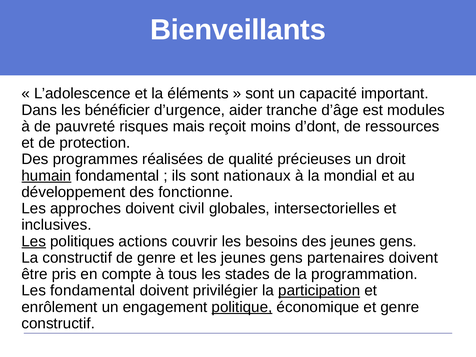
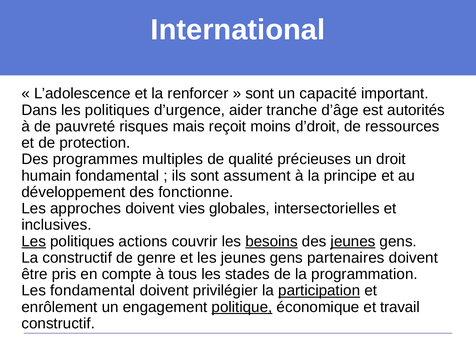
Bienveillants: Bienveillants -> International
éléments: éléments -> renforcer
Dans les bénéficier: bénéficier -> politiques
modules: modules -> autorités
d’dont: d’dont -> d’droit
réalisées: réalisées -> multiples
humain underline: present -> none
nationaux: nationaux -> assument
mondial: mondial -> principe
civil: civil -> vies
besoins underline: none -> present
jeunes at (353, 241) underline: none -> present
et genre: genre -> travail
